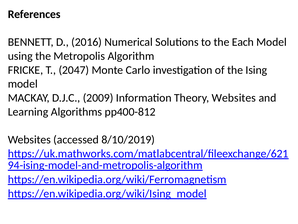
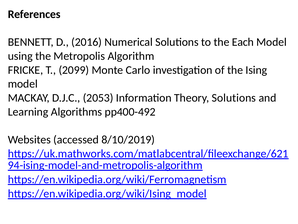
2047: 2047 -> 2099
2009: 2009 -> 2053
Theory Websites: Websites -> Solutions
pp400-812: pp400-812 -> pp400-492
